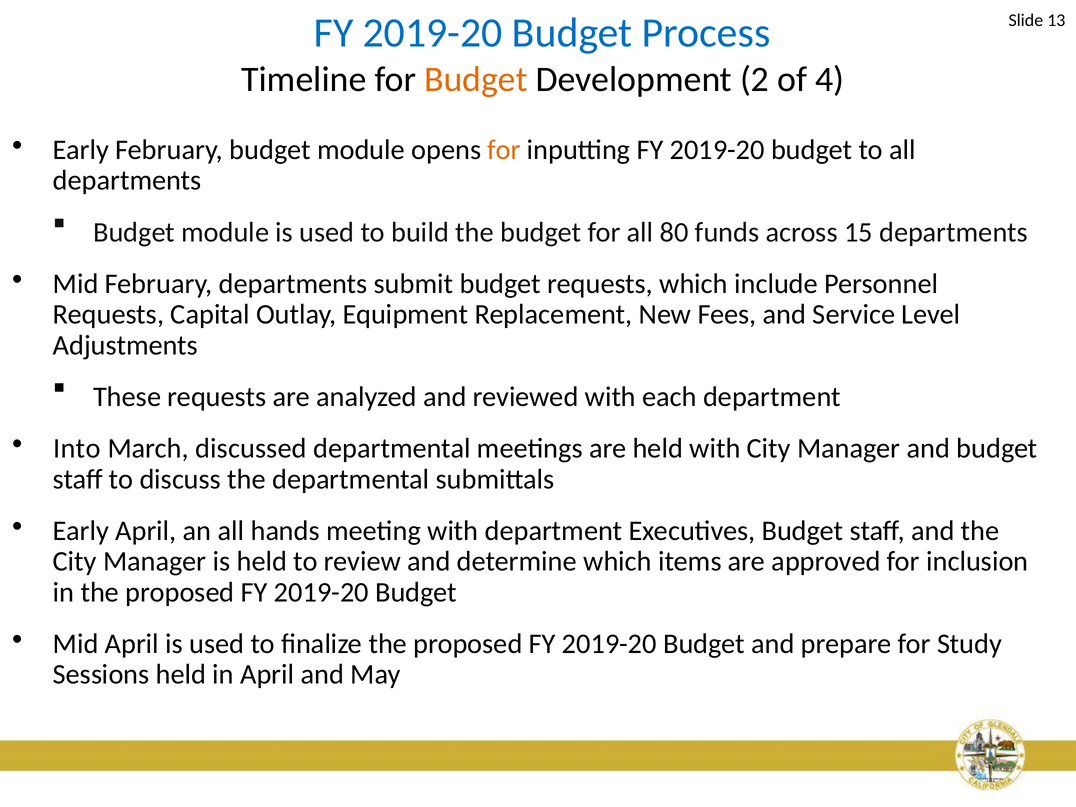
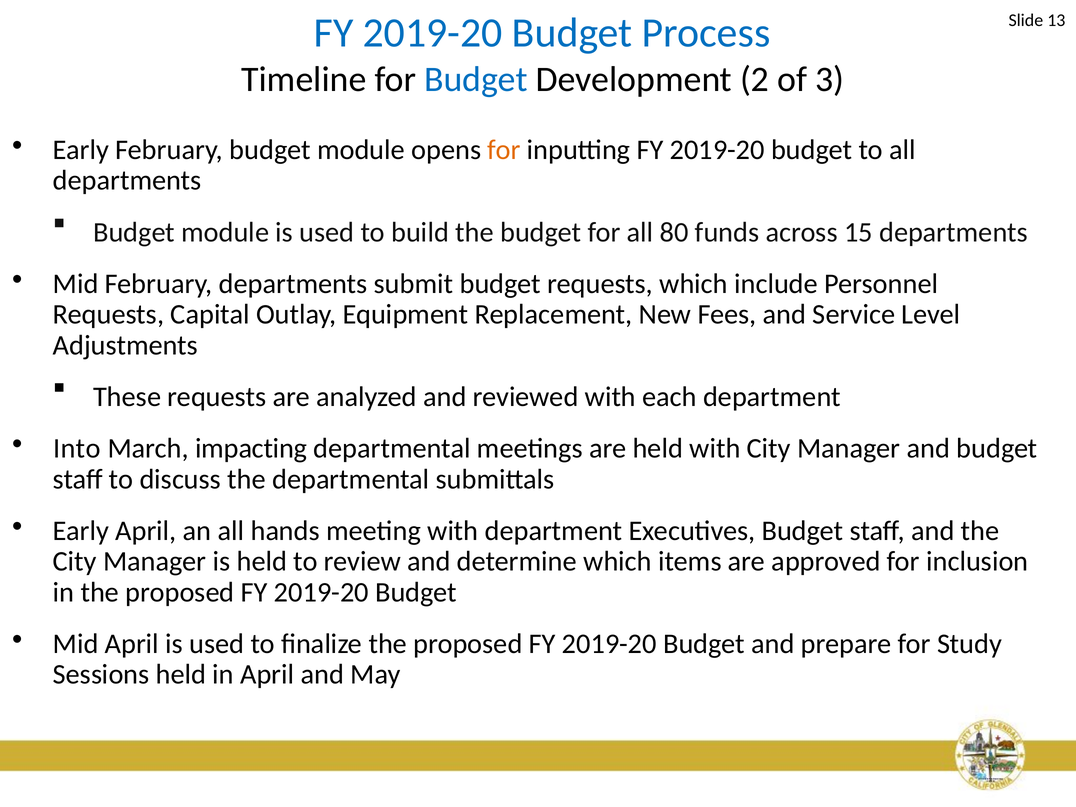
Budget at (476, 79) colour: orange -> blue
4: 4 -> 3
discussed: discussed -> impacting
